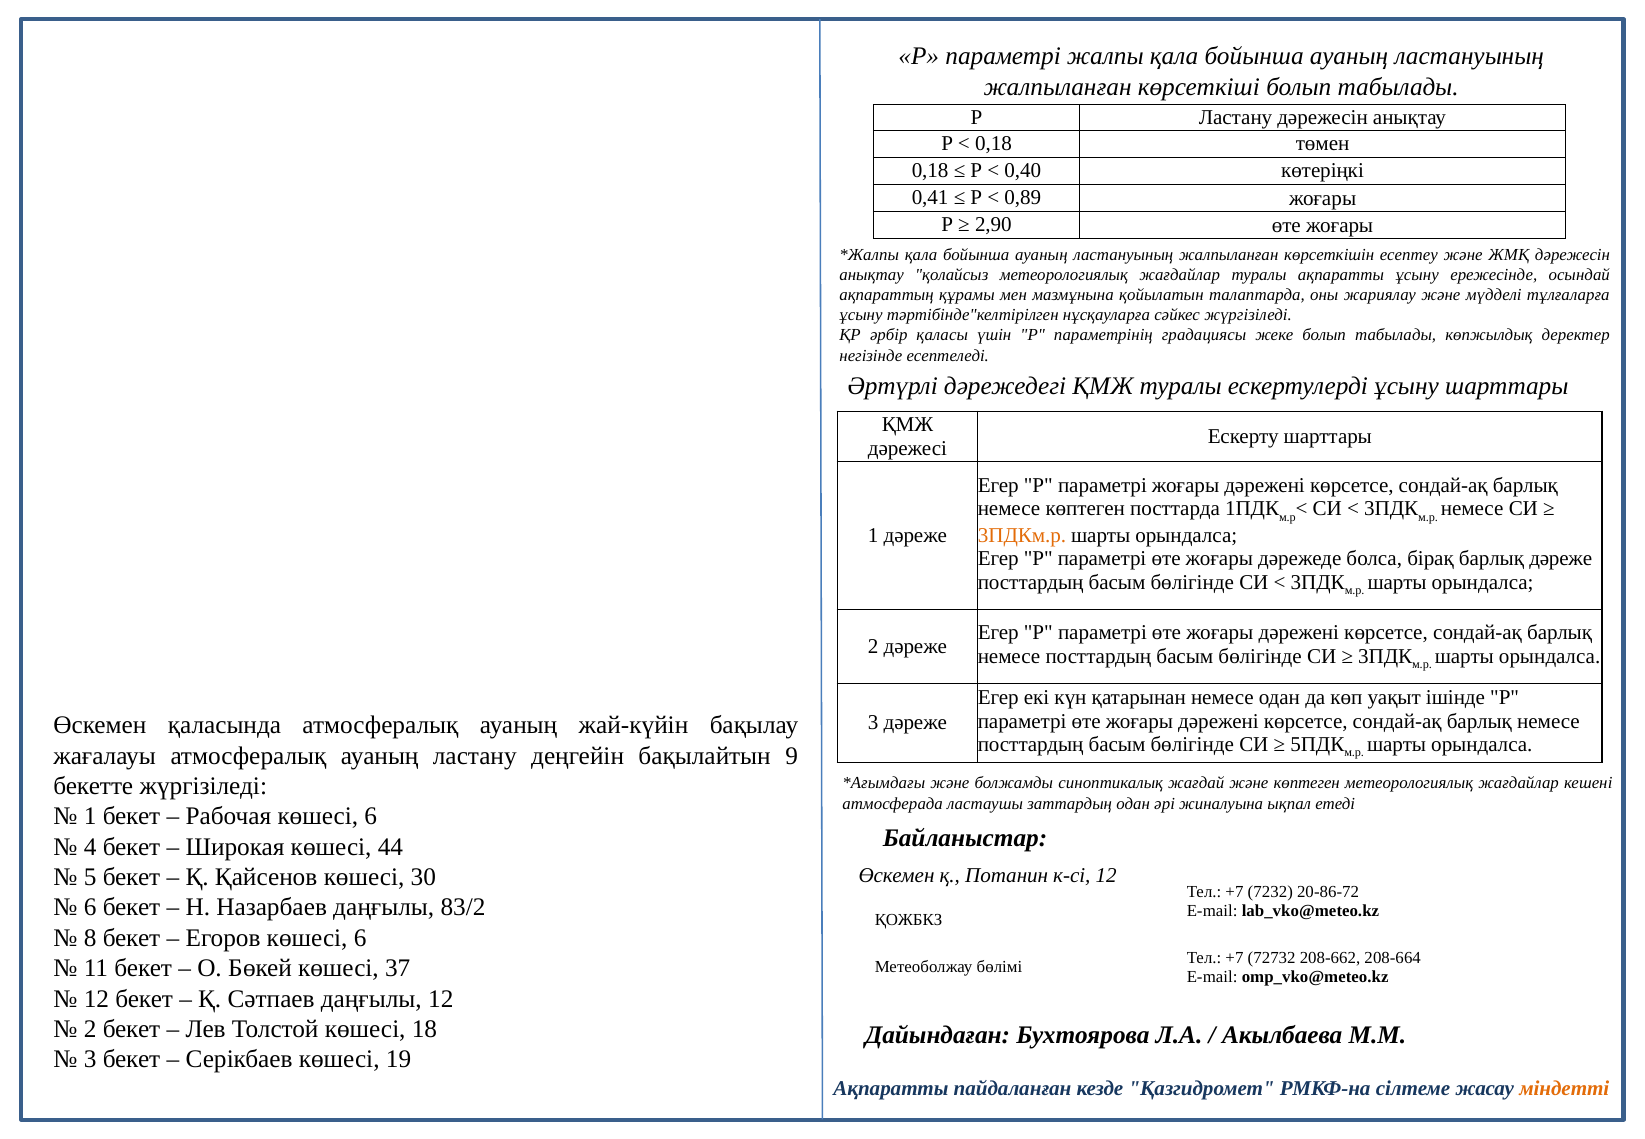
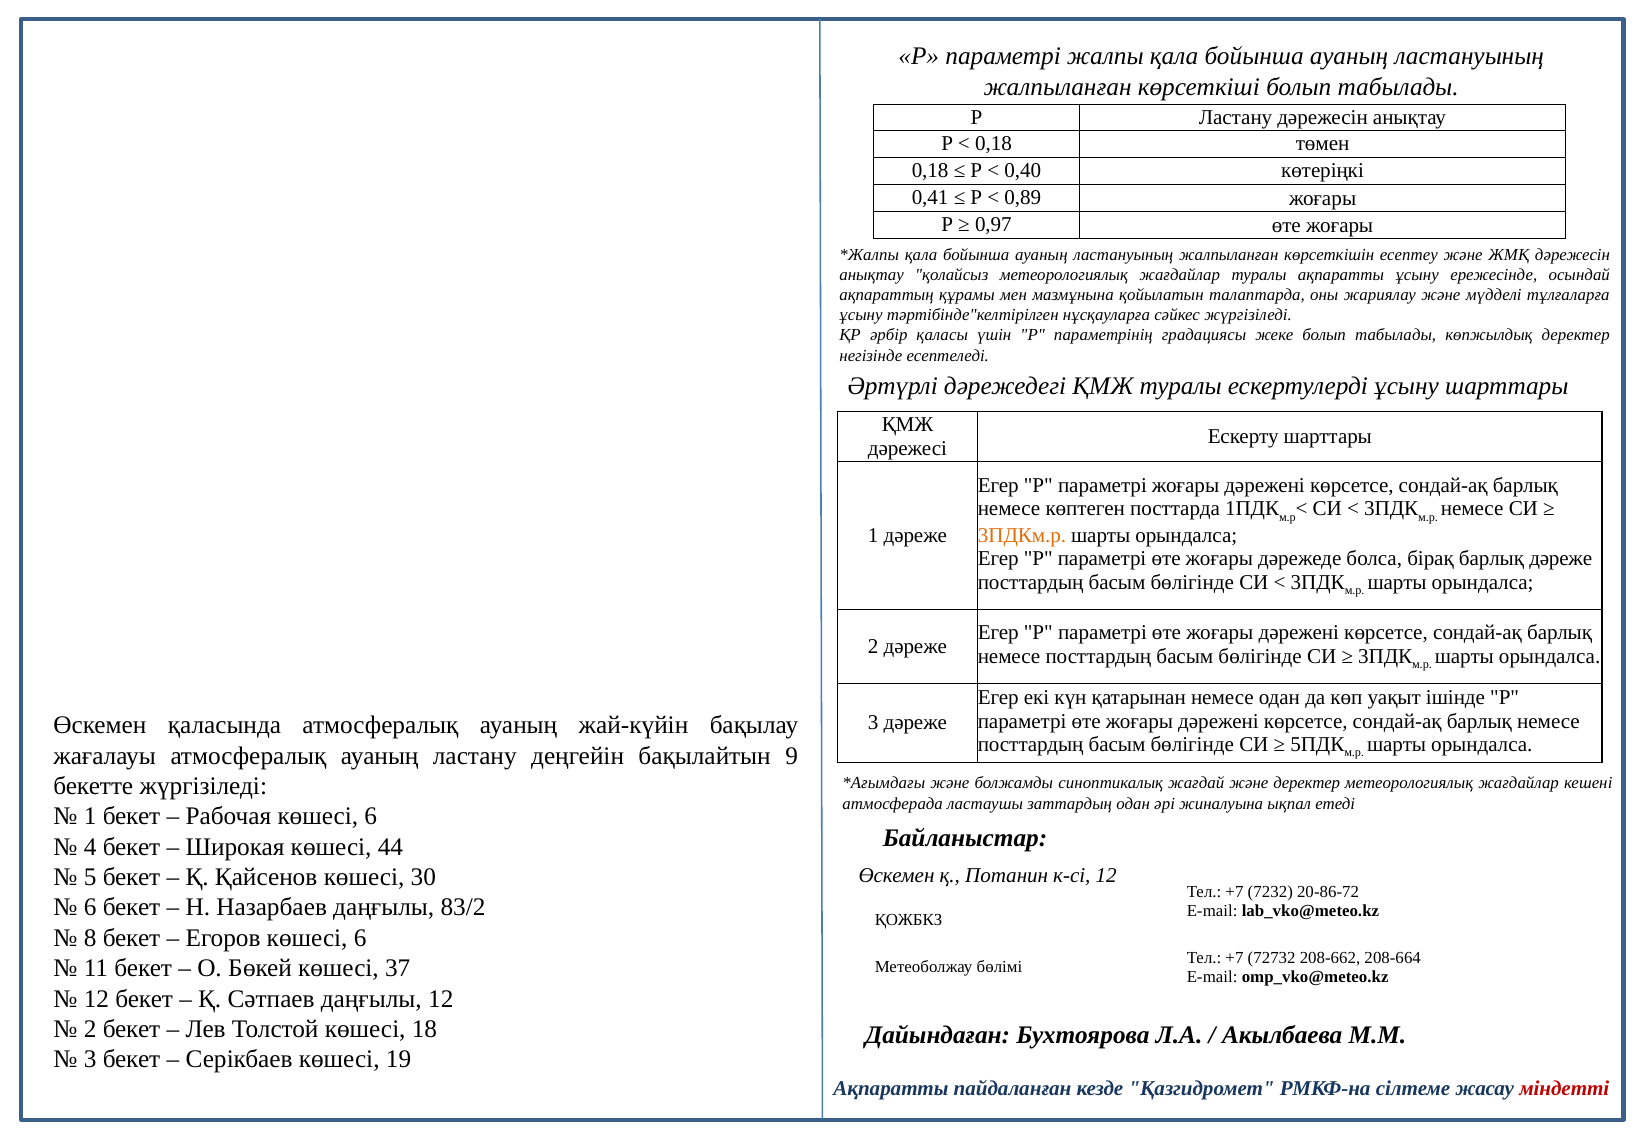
2,90: 2,90 -> 0,97
және көптеген: көптеген -> деректер
міндетті colour: orange -> red
